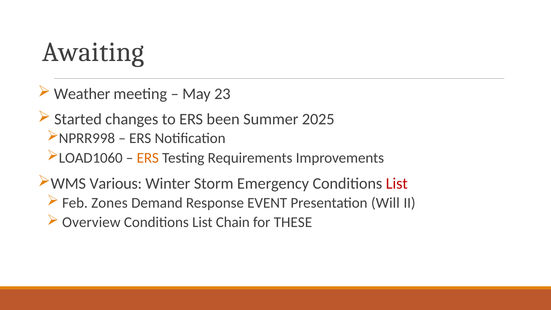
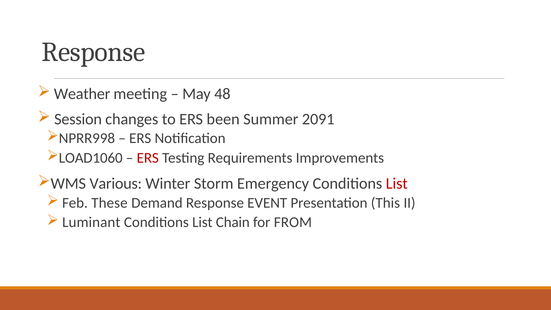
Awaiting at (93, 52): Awaiting -> Response
23: 23 -> 48
Started: Started -> Session
2025: 2025 -> 2091
ERS at (148, 158) colour: orange -> red
Zones: Zones -> These
Will: Will -> This
Overview: Overview -> Luminant
THESE: THESE -> FROM
